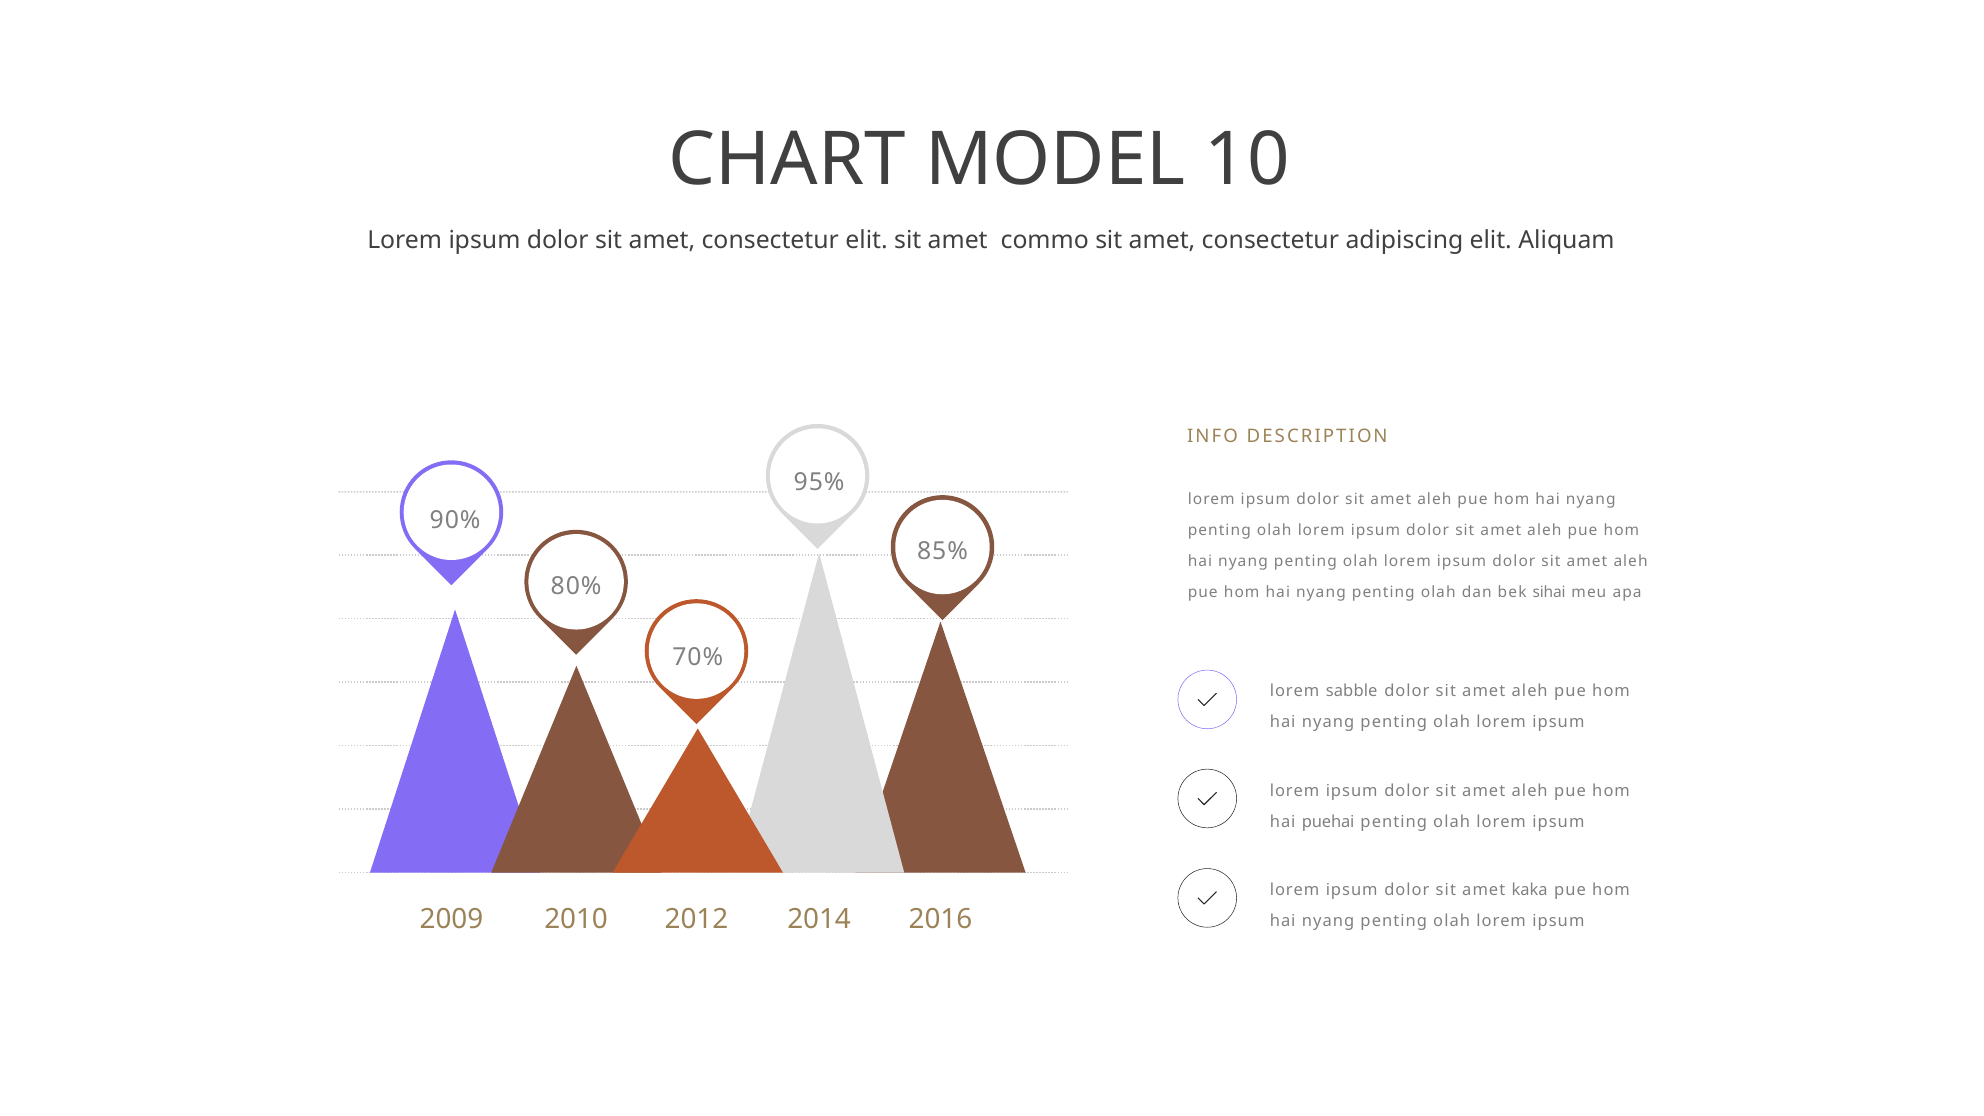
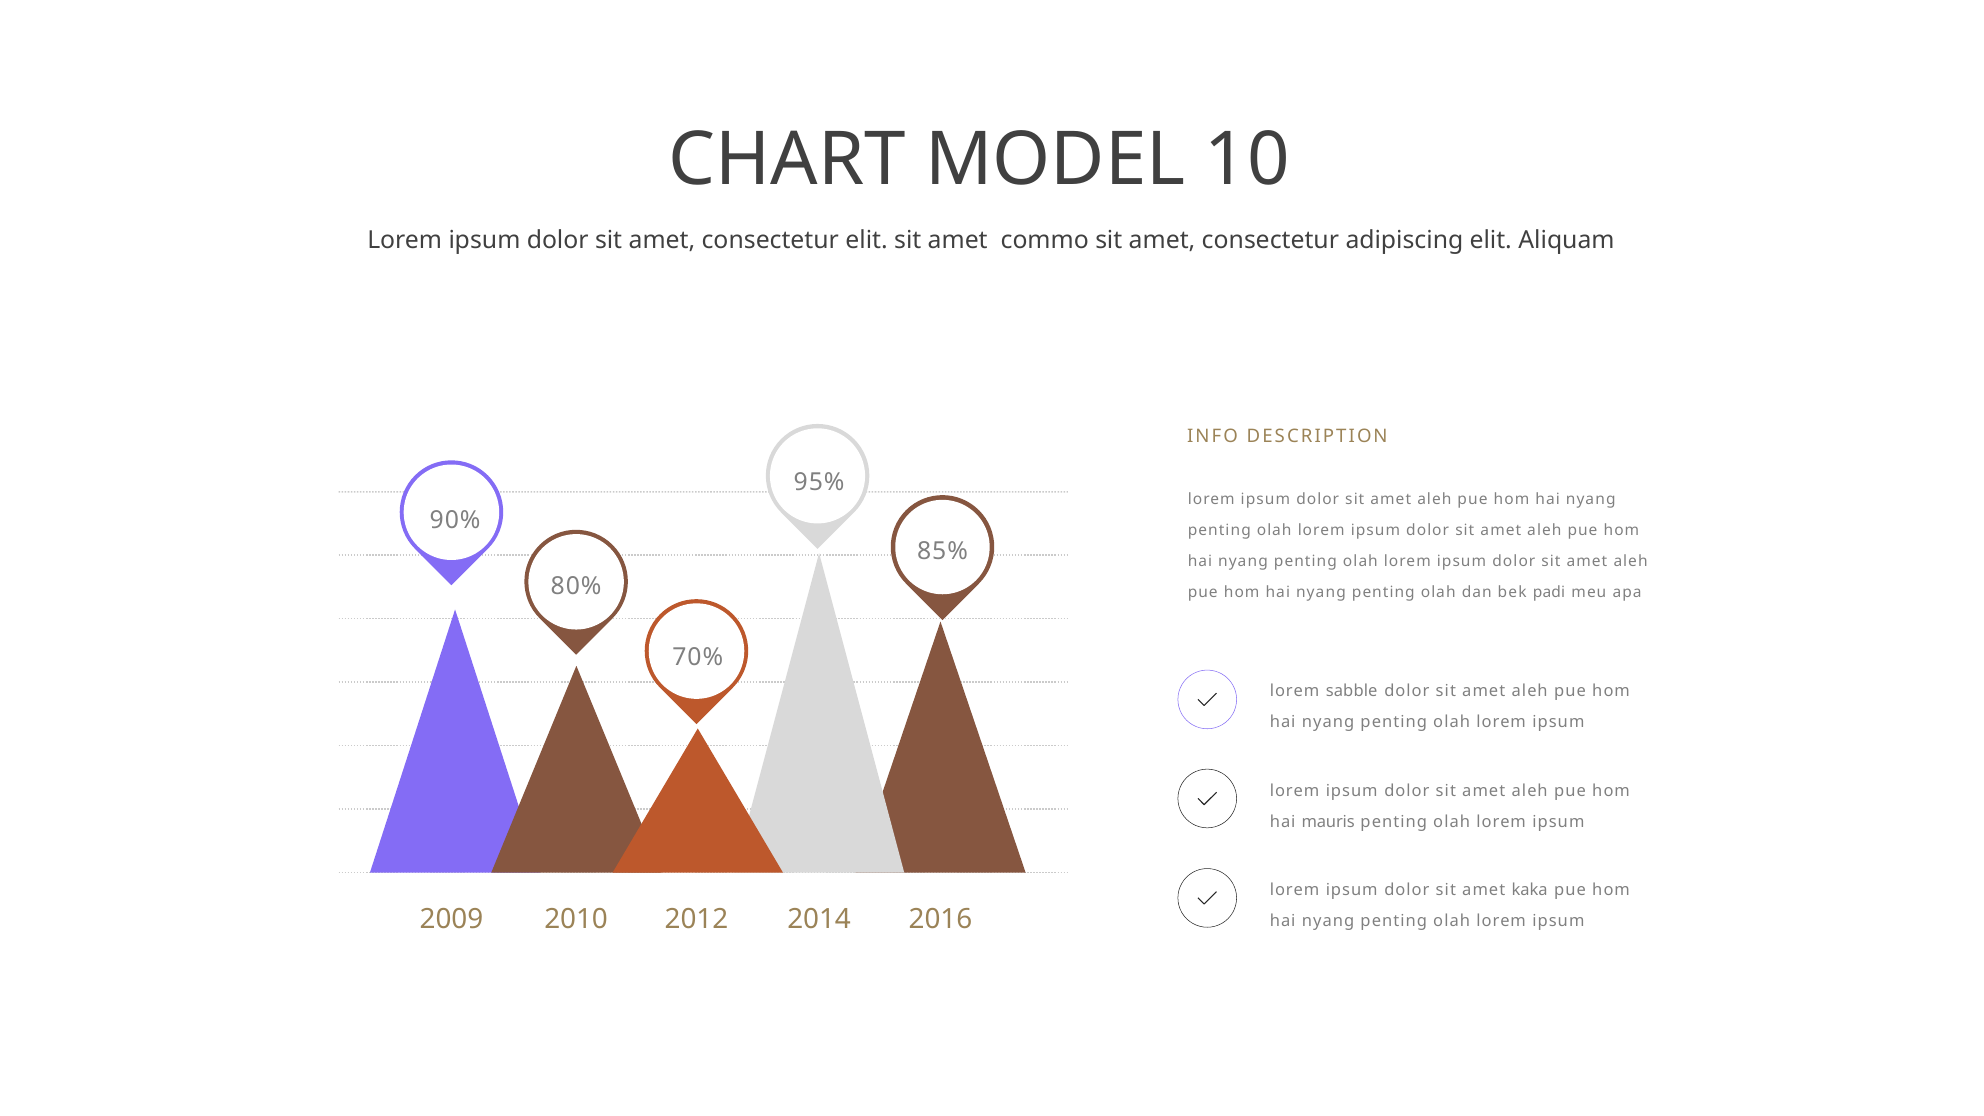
sihai: sihai -> padi
puehai: puehai -> mauris
